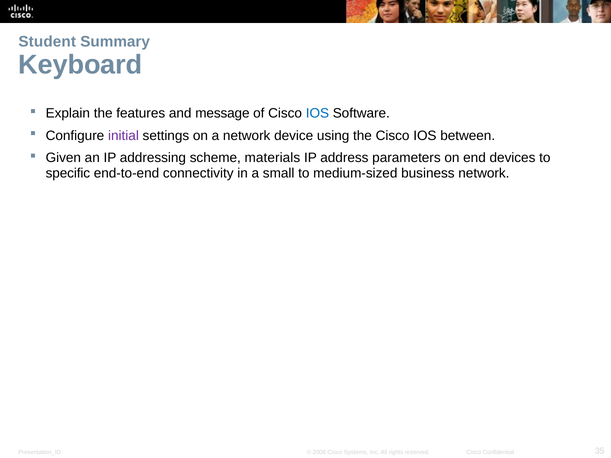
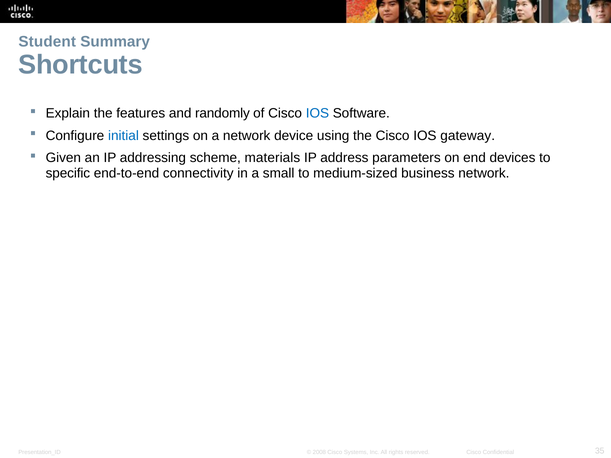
Keyboard: Keyboard -> Shortcuts
message: message -> randomly
initial colour: purple -> blue
between: between -> gateway
